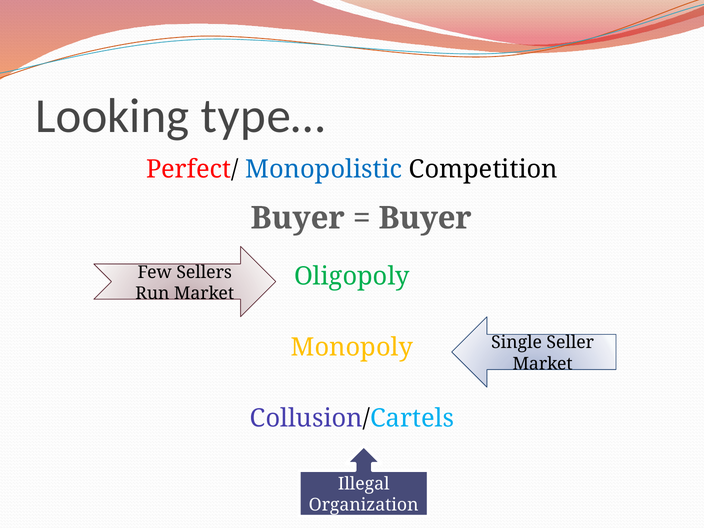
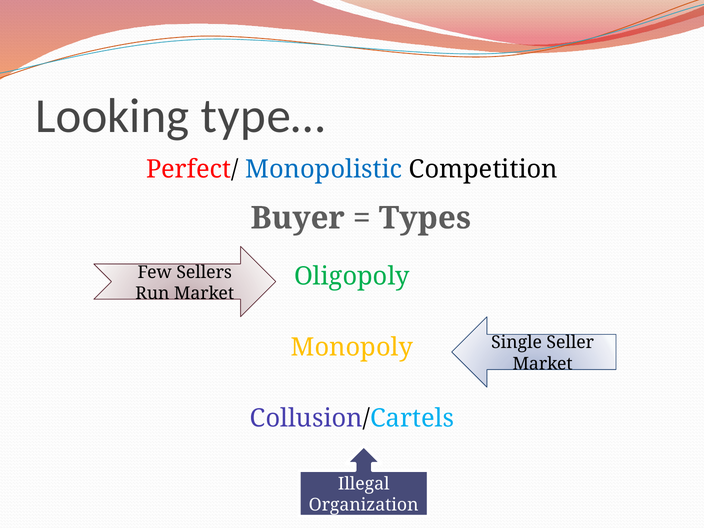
Buyer at (425, 218): Buyer -> Types
